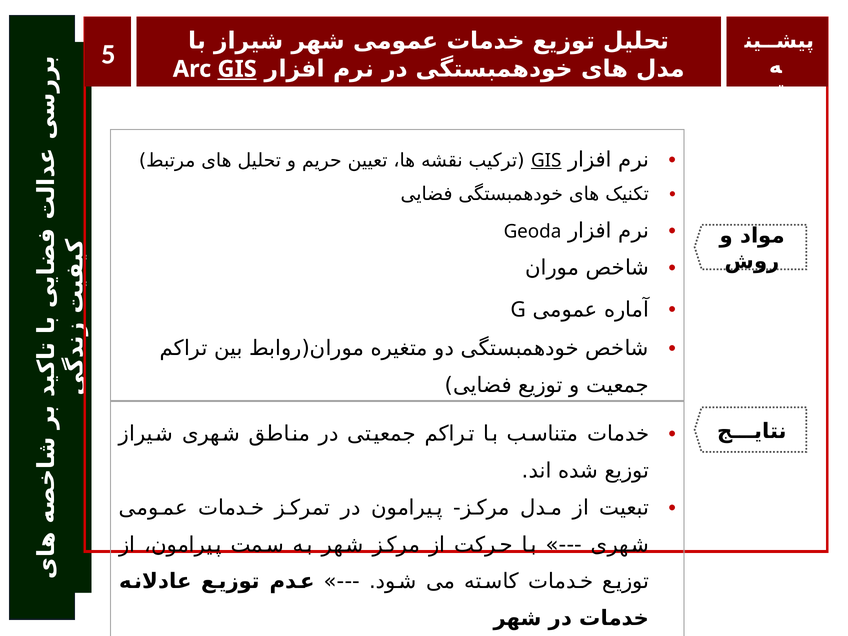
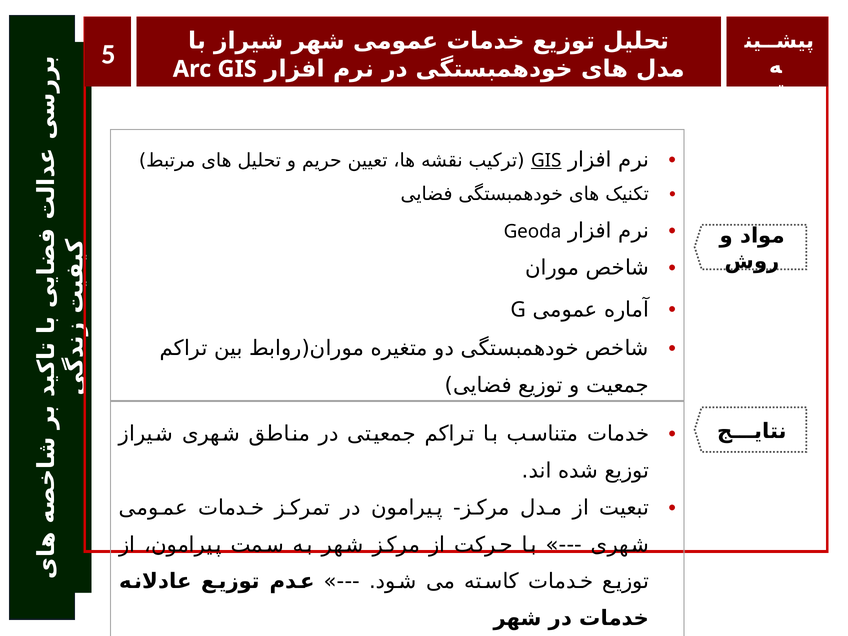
GIS at (237, 69) underline: present -> none
